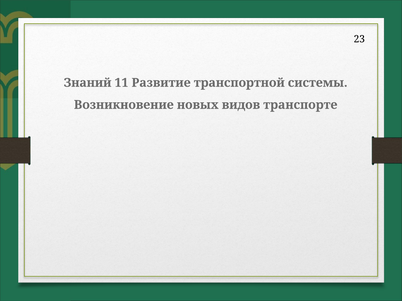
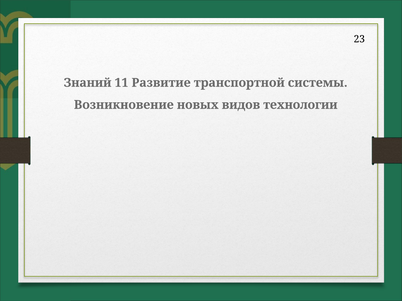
транспорте: транспорте -> технологии
